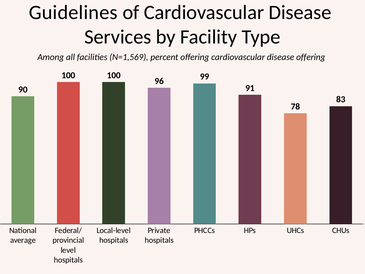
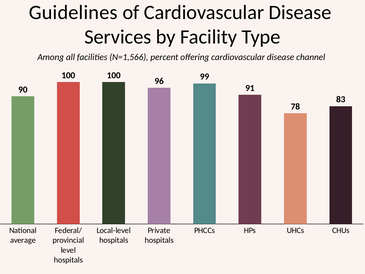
N=1,569: N=1,569 -> N=1,566
disease offering: offering -> channel
